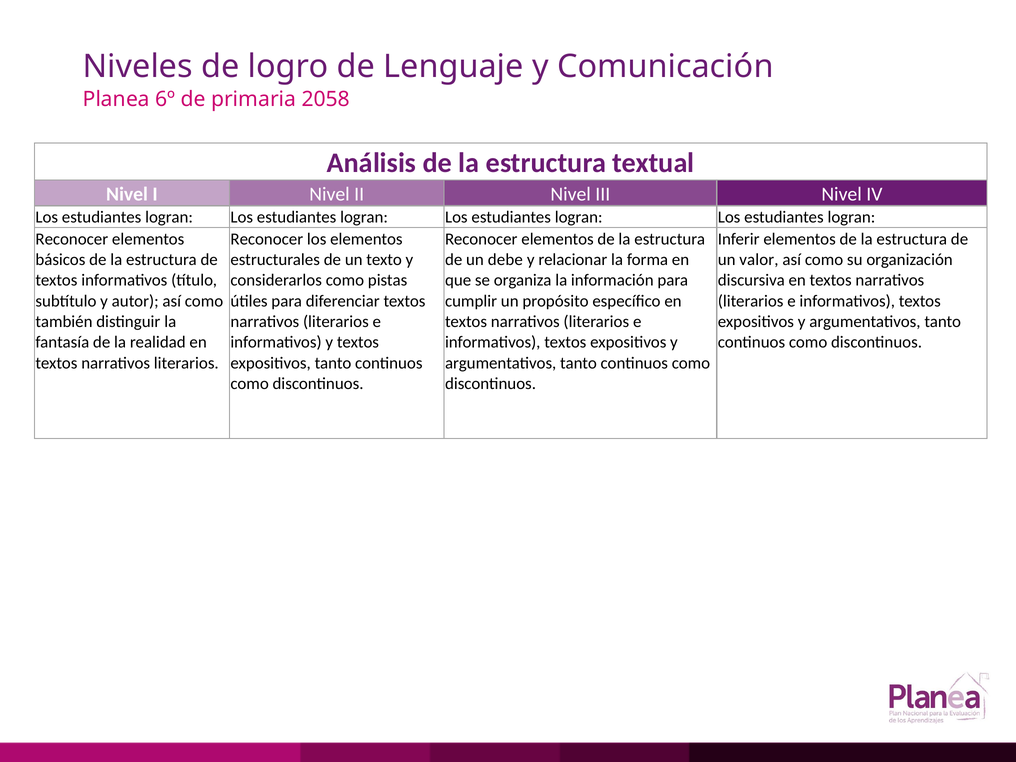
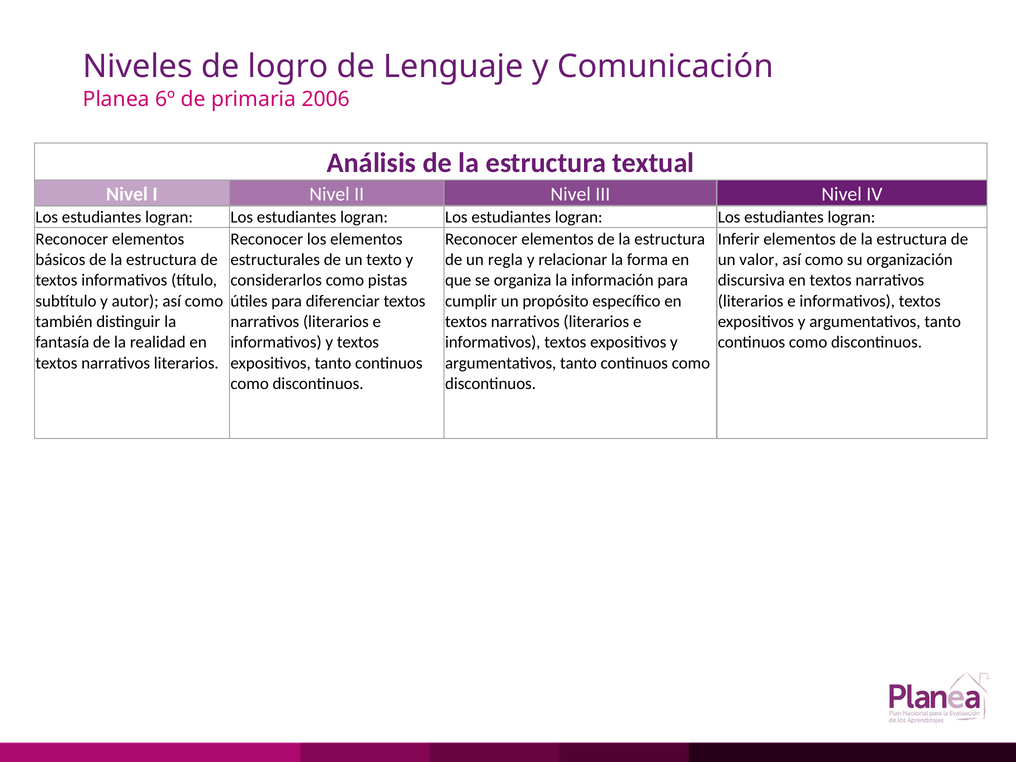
2058: 2058 -> 2006
debe: debe -> regla
